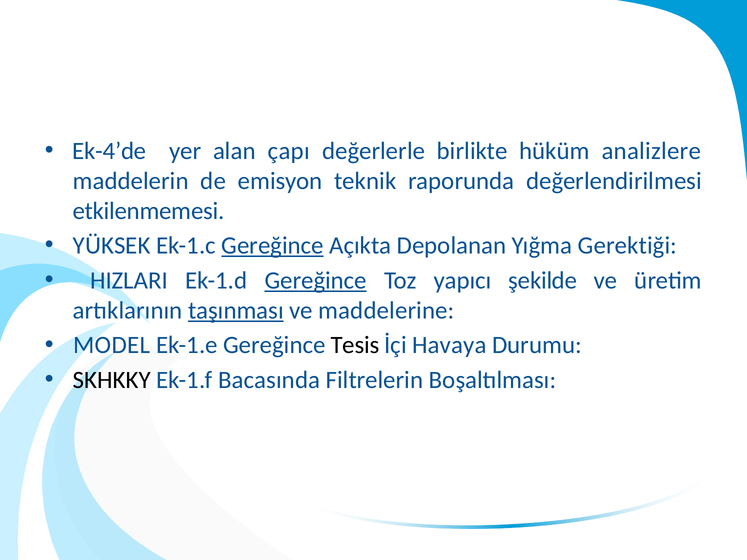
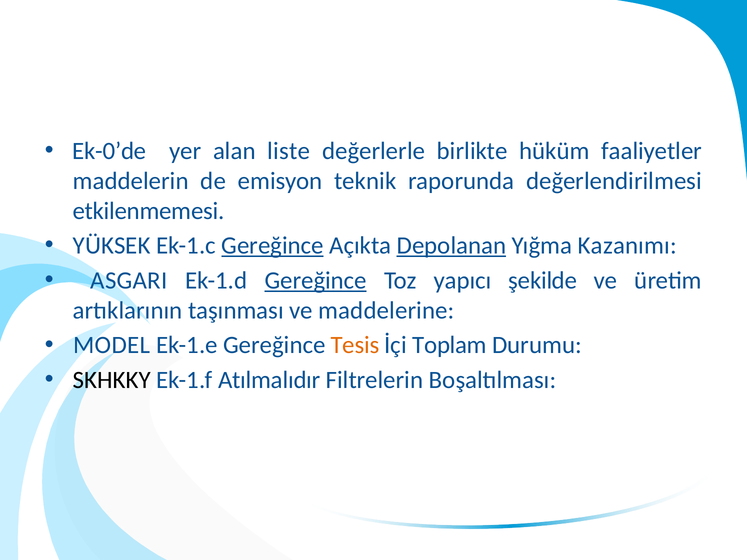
Ek-4’de: Ek-4’de -> Ek-0’de
çapı: çapı -> liste
analizlere: analizlere -> faaliyetler
Depolanan underline: none -> present
Gerektiği: Gerektiği -> Kazanımı
HIZLARI: HIZLARI -> ASGARI
taşınması underline: present -> none
Tesis colour: black -> orange
Havaya: Havaya -> Toplam
Bacasında: Bacasında -> Atılmalıdır
